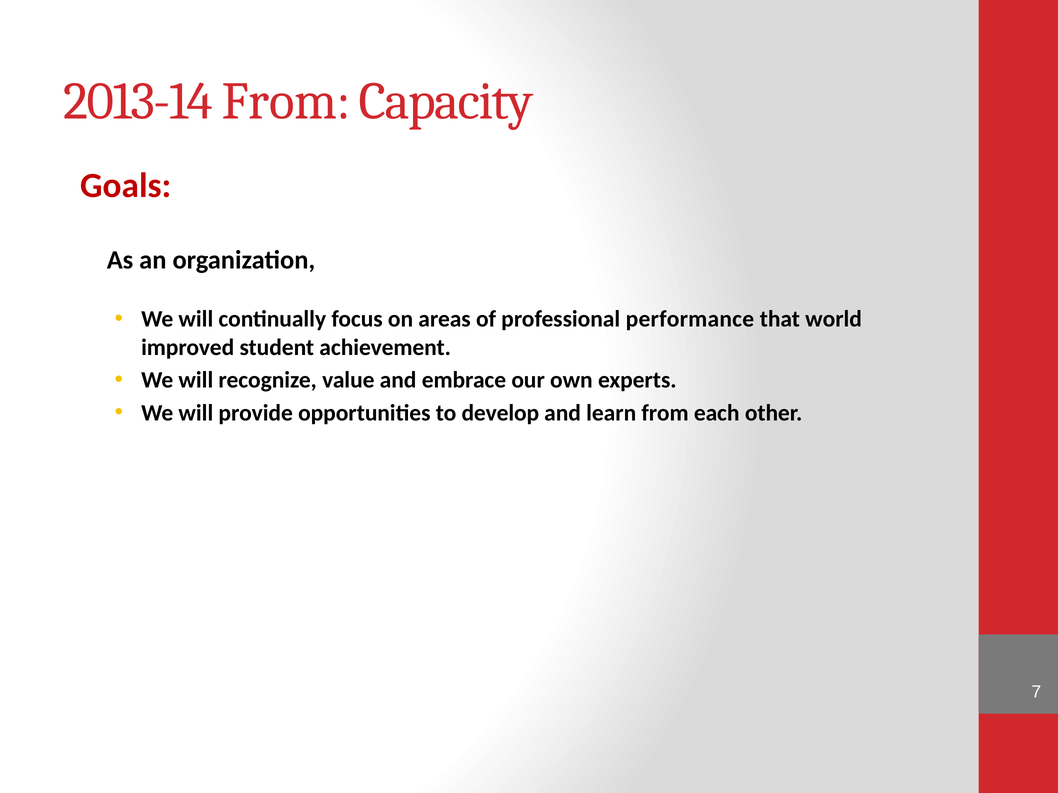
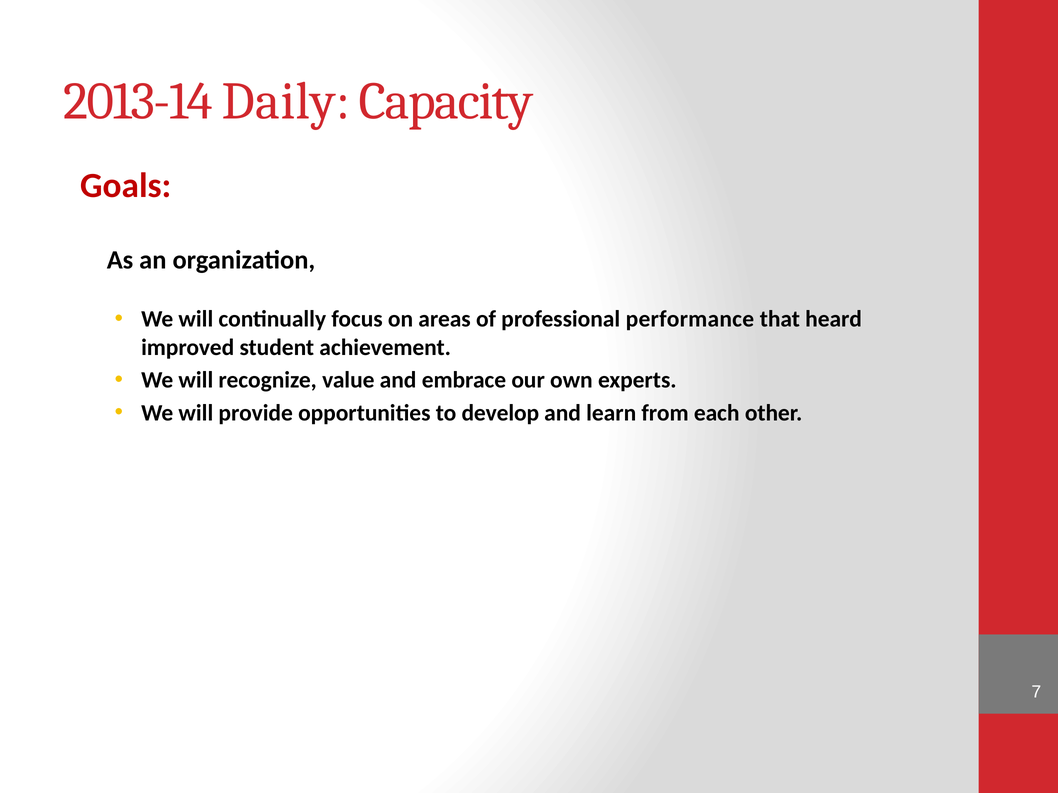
2013-14 From: From -> Daily
world: world -> heard
